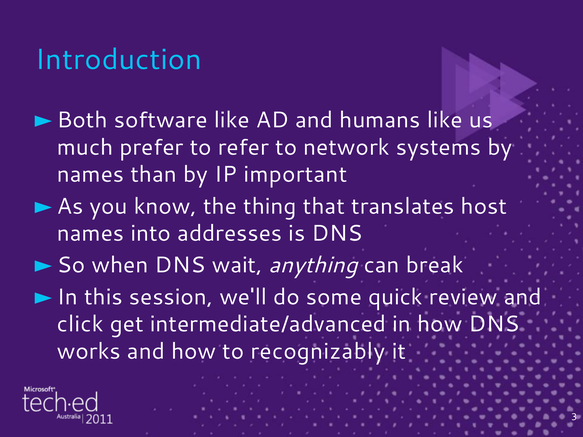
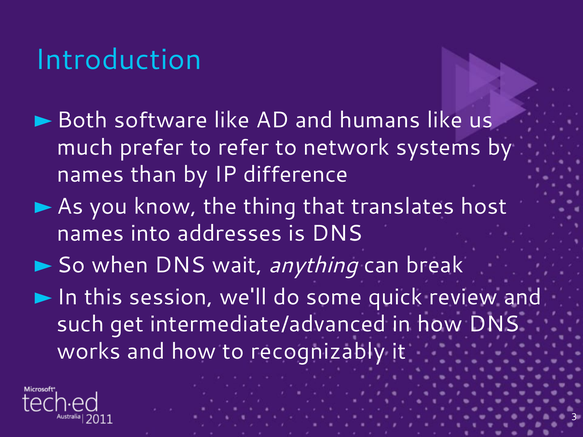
important: important -> difference
click: click -> such
